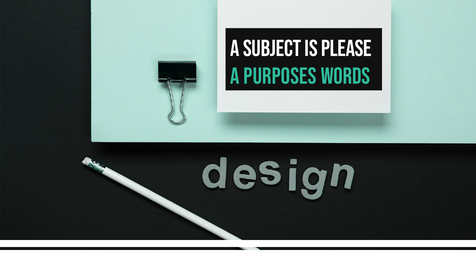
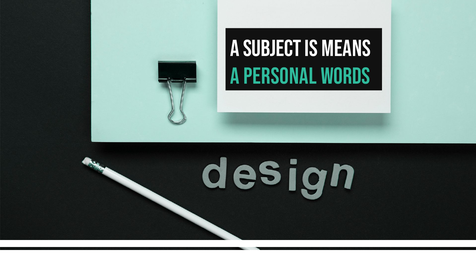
PLEASE: PLEASE -> MEANS
PURPOSES: PURPOSES -> PERSONAL
